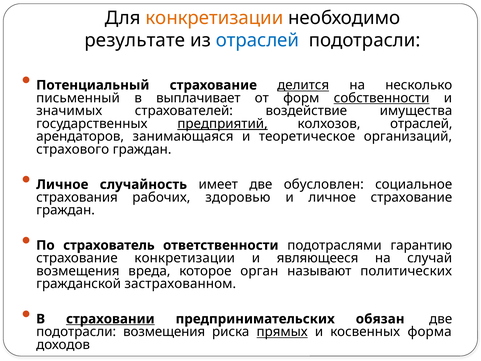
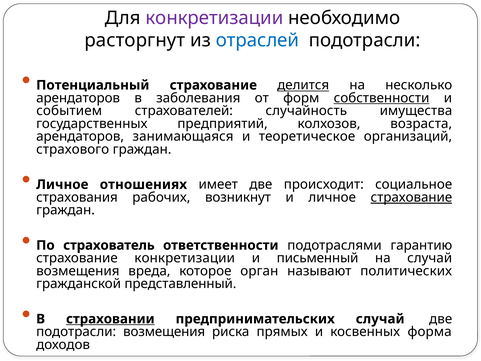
конкретизации at (214, 18) colour: orange -> purple
результате: результате -> расторгнут
письменный at (78, 98): письменный -> арендаторов
выплачивает: выплачивает -> заболевания
значимых: значимых -> событием
воздействие: воздействие -> случайность
предприятий underline: present -> none
колхозов отраслей: отраслей -> возраста
случайность: случайность -> отношениях
обусловлен: обусловлен -> происходит
здоровью: здоровью -> возникнут
страхование at (411, 197) underline: none -> present
являющееся: являющееся -> письменный
застрахованном: застрахованном -> представленный
предпринимательских обязан: обязан -> случай
прямых underline: present -> none
